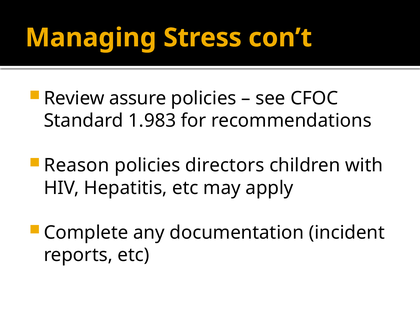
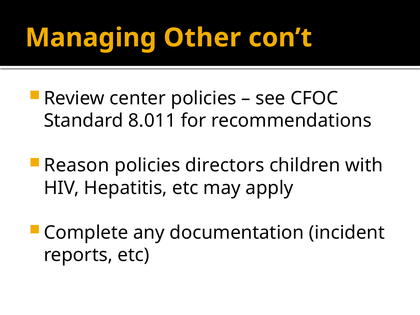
Stress: Stress -> Other
assure: assure -> center
1.983: 1.983 -> 8.011
